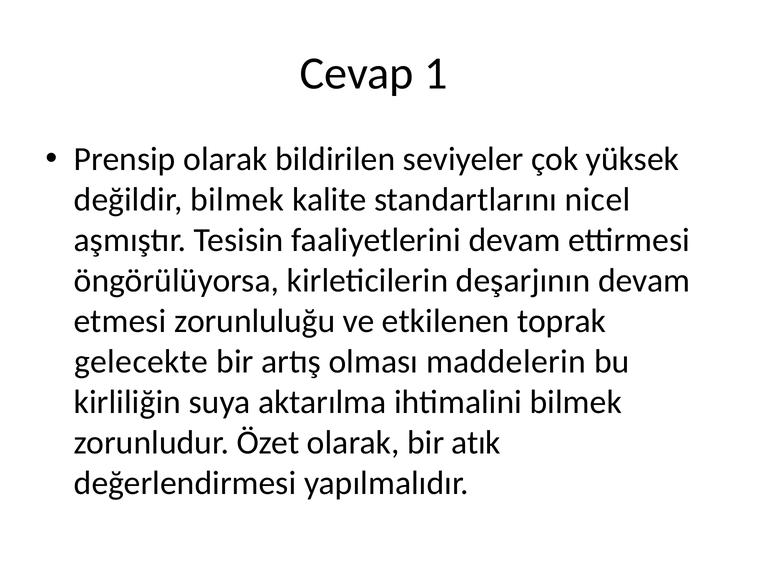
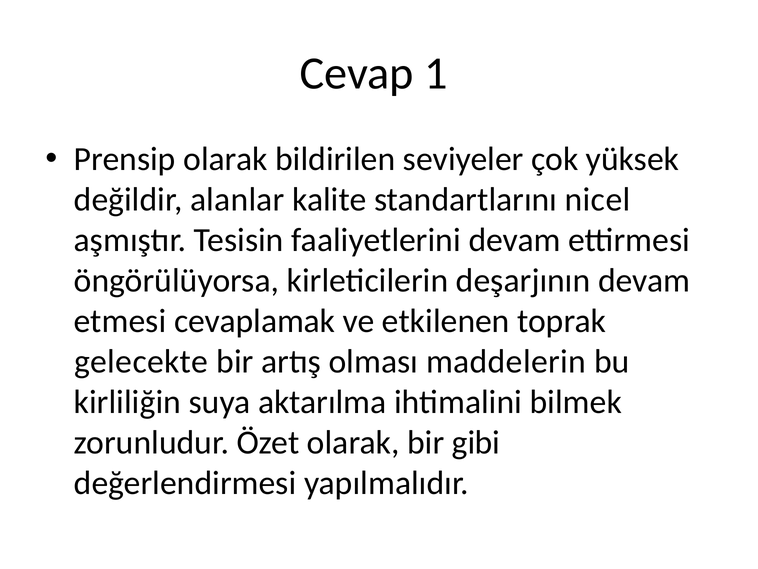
değildir bilmek: bilmek -> alanlar
zorunluluğu: zorunluluğu -> cevaplamak
atık: atık -> gibi
